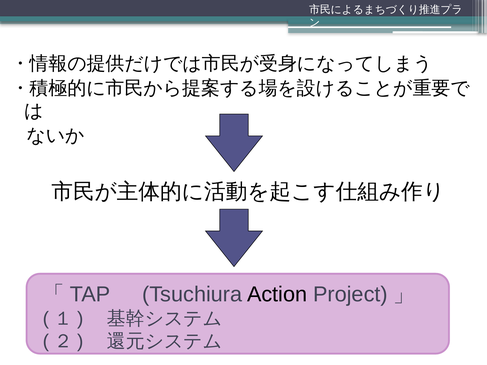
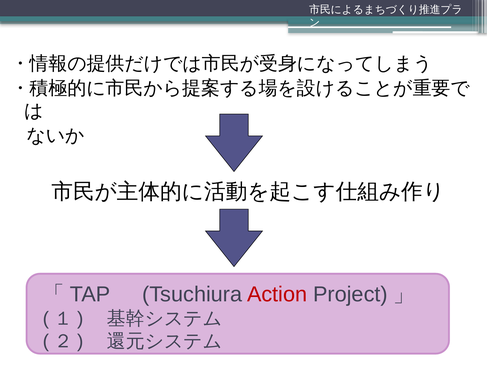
Action colour: black -> red
